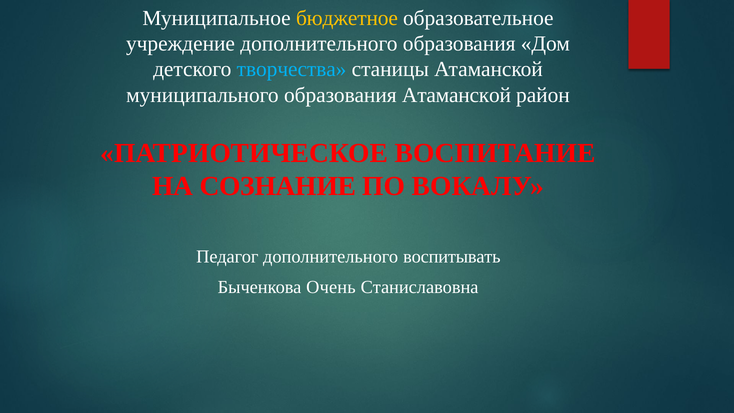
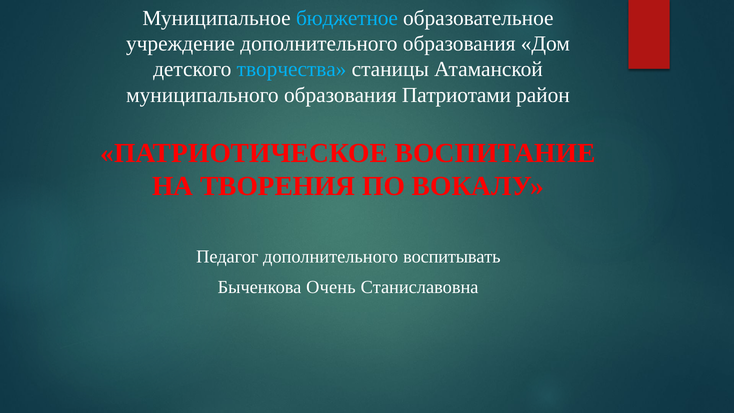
бюджетное colour: yellow -> light blue
образования Атаманской: Атаманской -> Патриотами
СОЗНАНИЕ: СОЗНАНИЕ -> ТВОРЕНИЯ
